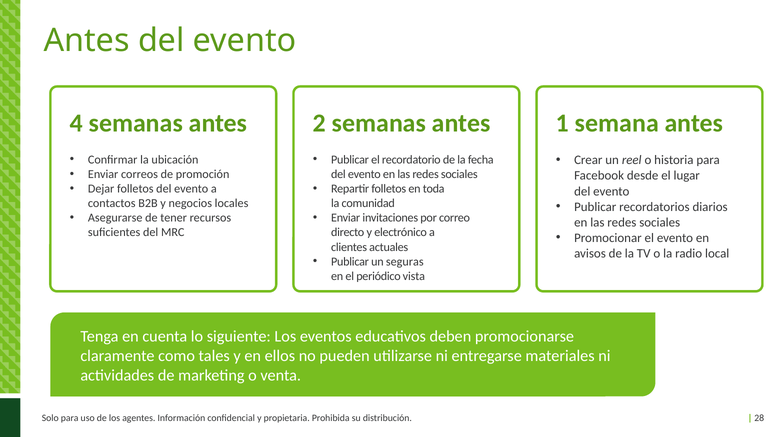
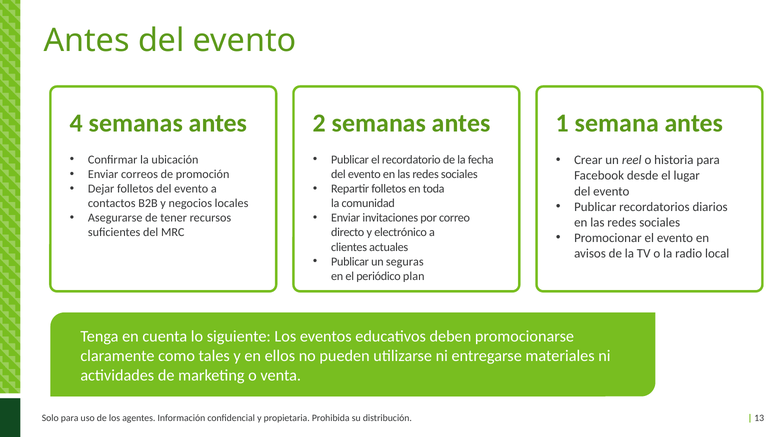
vista: vista -> plan
28: 28 -> 13
